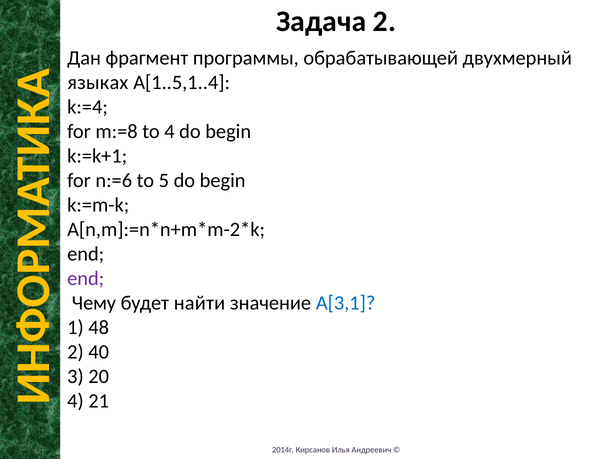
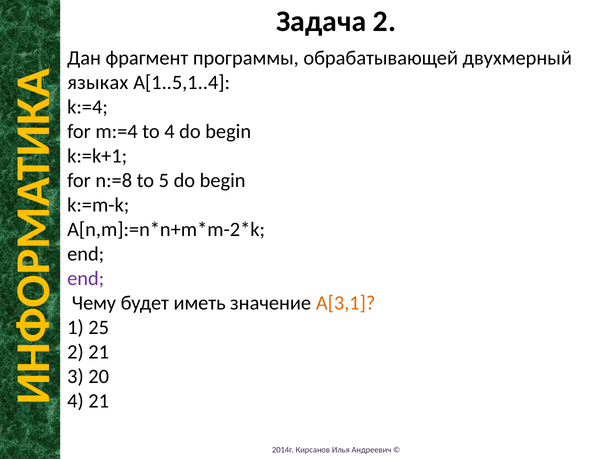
m:=8: m:=8 -> m:=4
n:=6: n:=6 -> n:=8
найти: найти -> иметь
A[3,1 colour: blue -> orange
48: 48 -> 25
2 40: 40 -> 21
